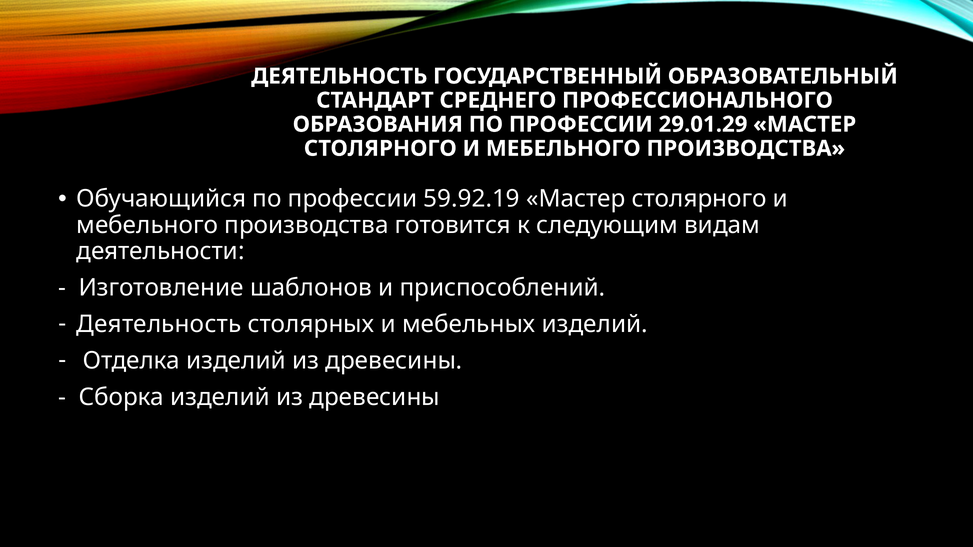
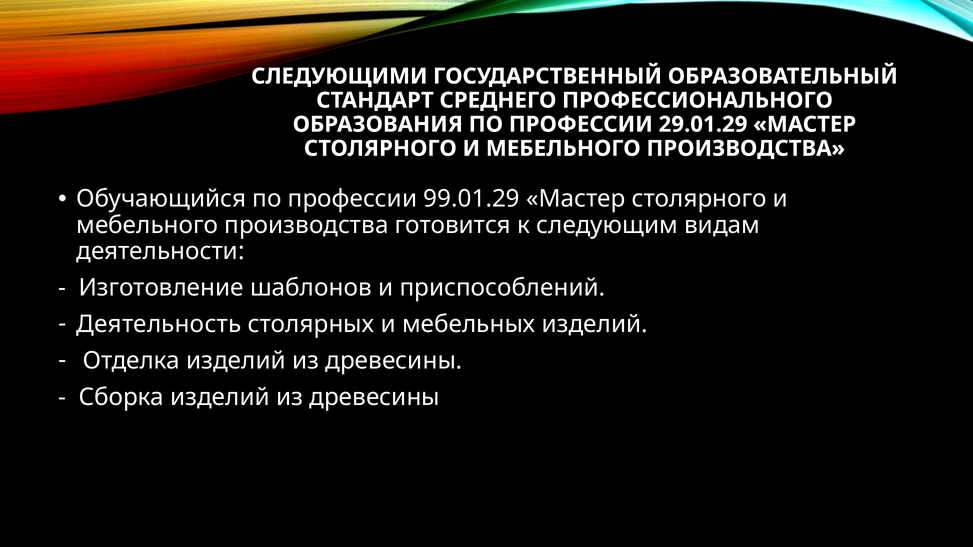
ДЕЯТЕЛЬНОСТЬ at (339, 76): ДЕЯТЕЛЬНОСТЬ -> СЛЕДУЮЩИМИ
59.92.19: 59.92.19 -> 99.01.29
